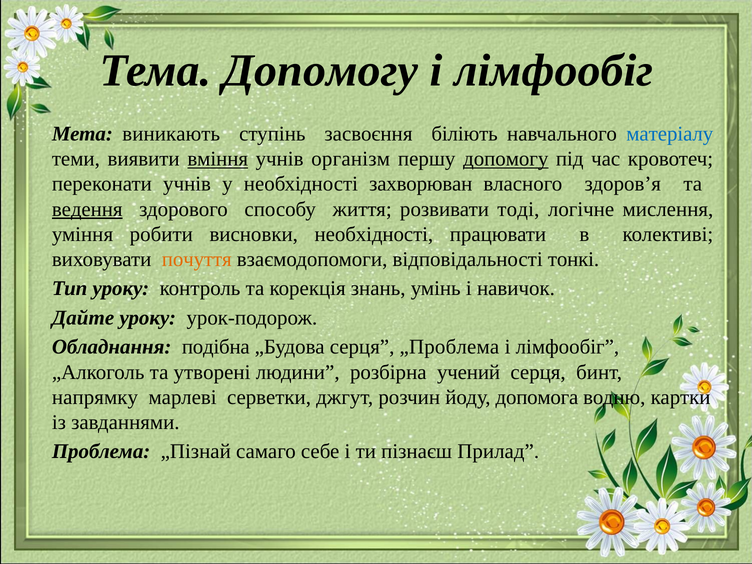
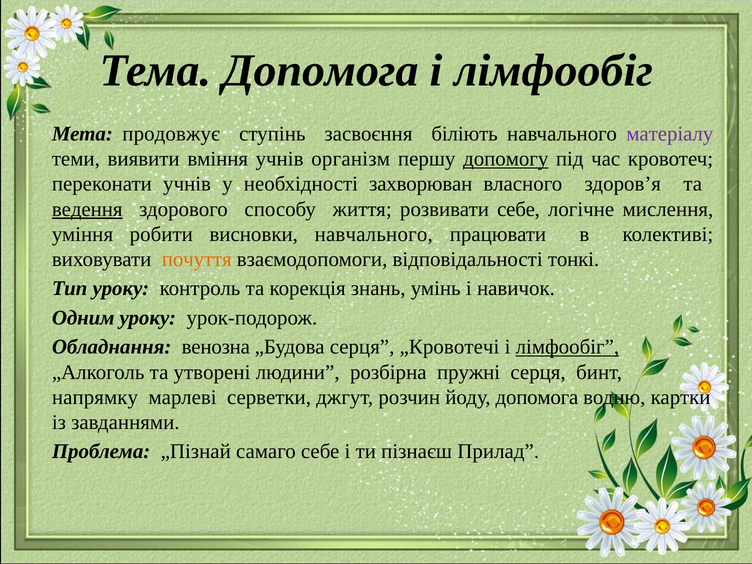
Тема Допомогу: Допомогу -> Допомога
виникають: виникають -> продовжує
матеріалу colour: blue -> purple
вміння underline: present -> none
розвивати тоді: тоді -> себе
висновки необхідності: необхідності -> навчального
Дайте: Дайте -> Одним
подібна: подібна -> венозна
„Проблема: „Проблема -> „Кровотечі
лімфообіг at (567, 347) underline: none -> present
учений: учений -> пружні
